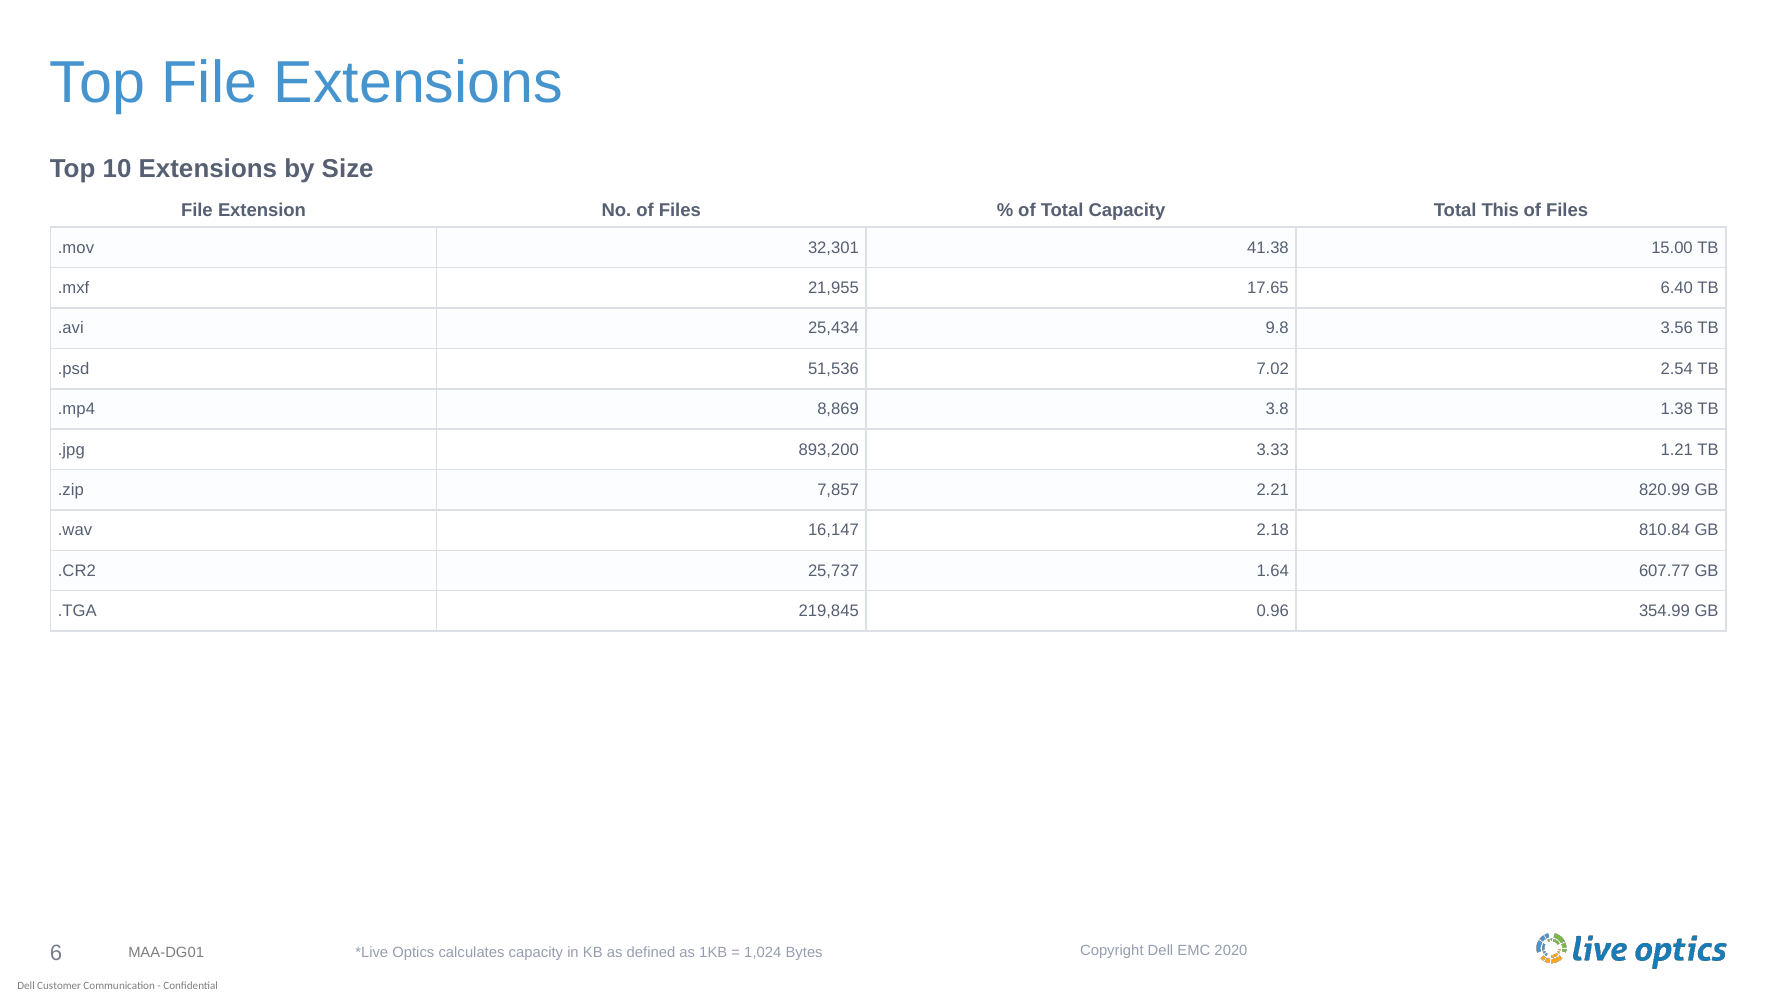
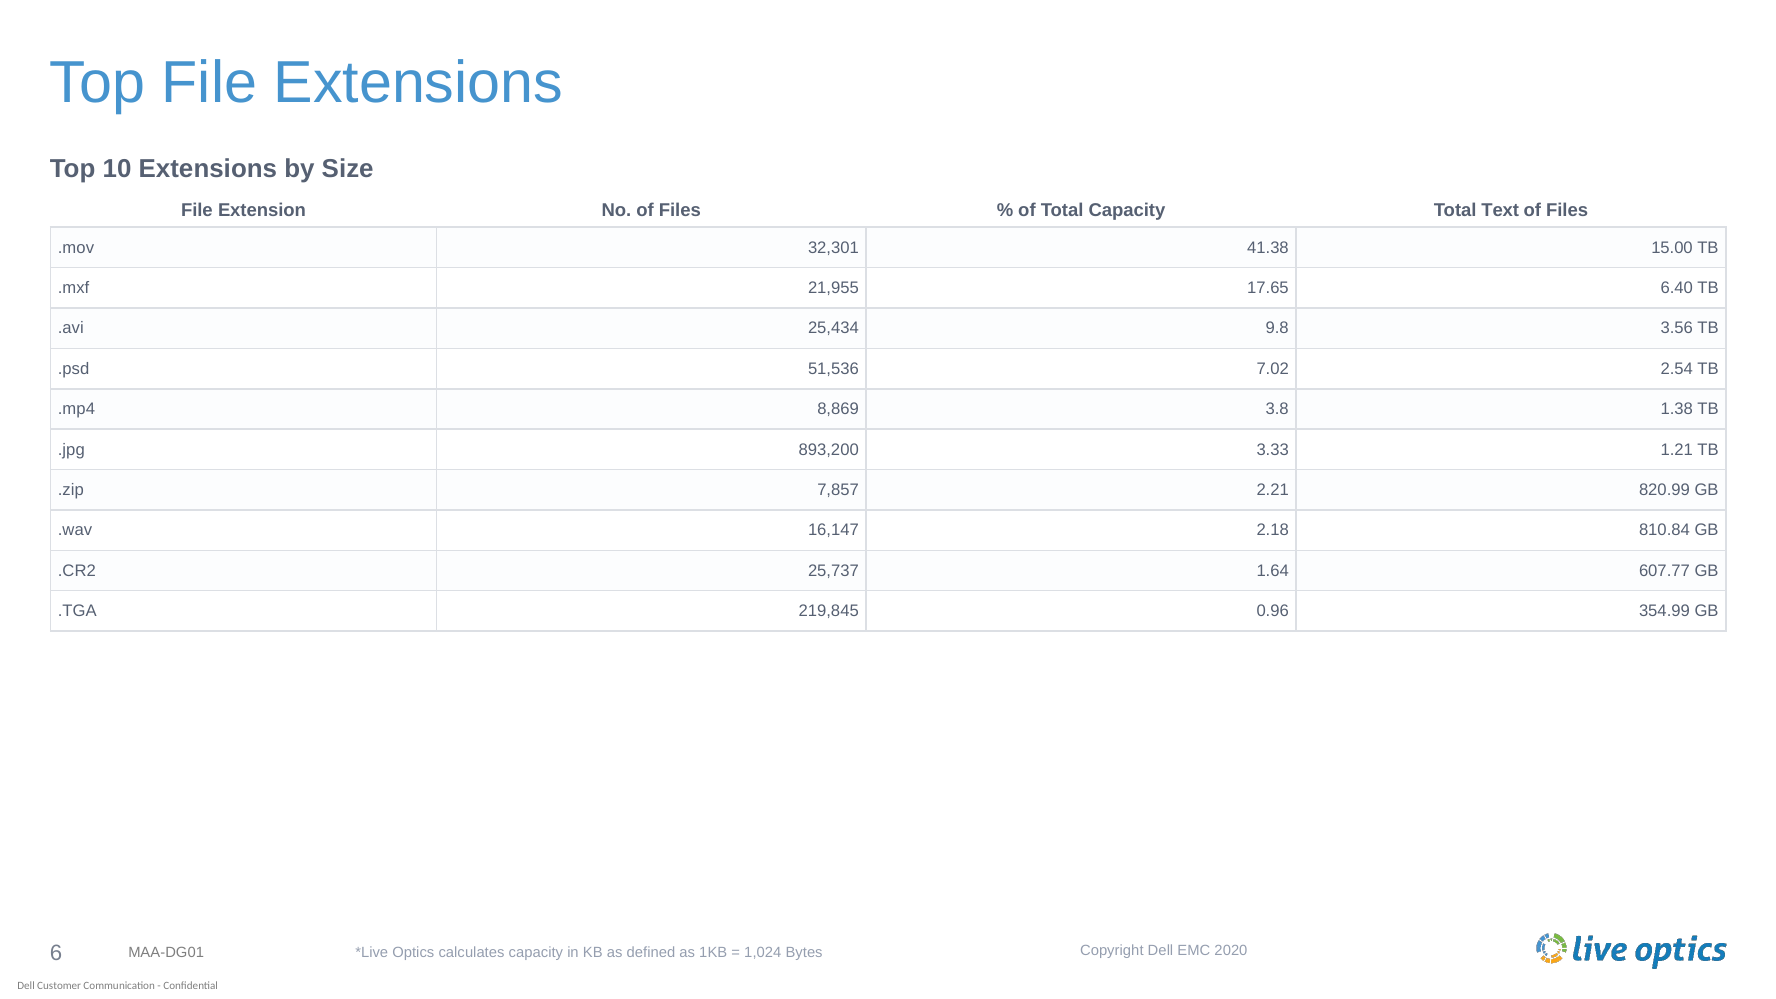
This: This -> Text
